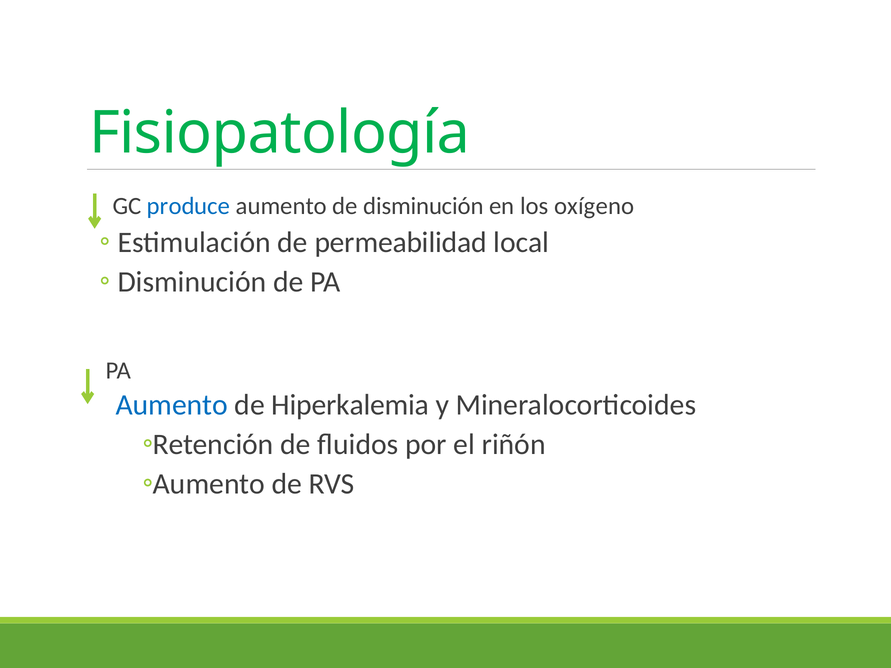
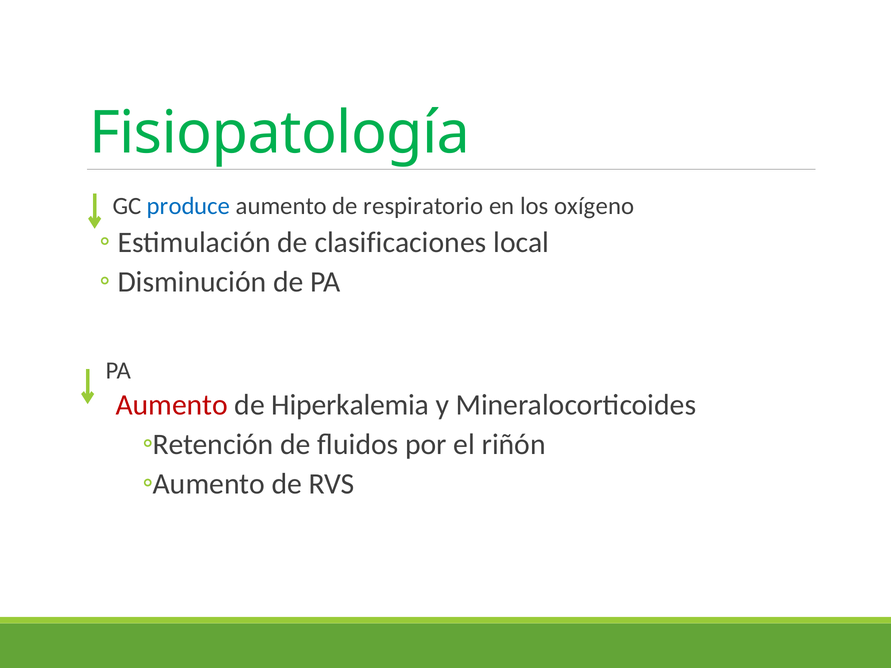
disminución: disminución -> respiratorio
permeabilidad: permeabilidad -> clasificaciones
Aumento at (172, 405) colour: blue -> red
